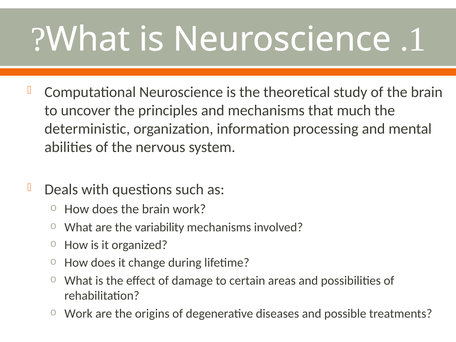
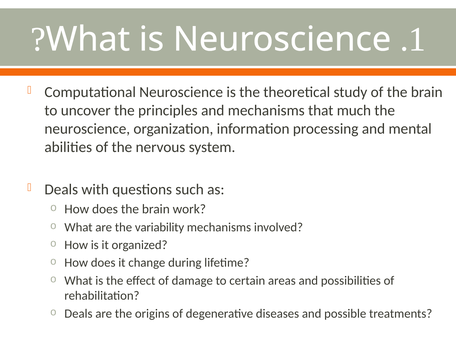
deterministic at (87, 129): deterministic -> neuroscience
Work at (78, 313): Work -> Deals
